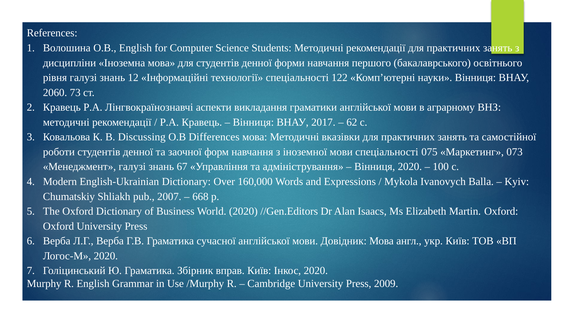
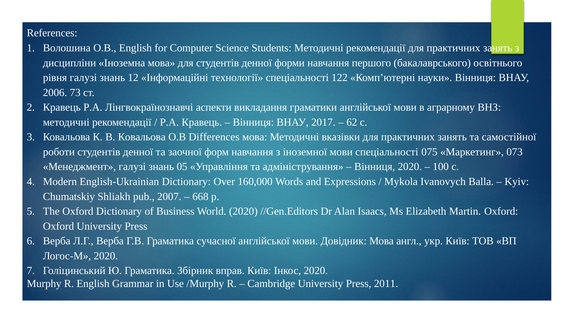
2060: 2060 -> 2006
В Discussing: Discussing -> Ковальова
67: 67 -> 05
2009: 2009 -> 2011
